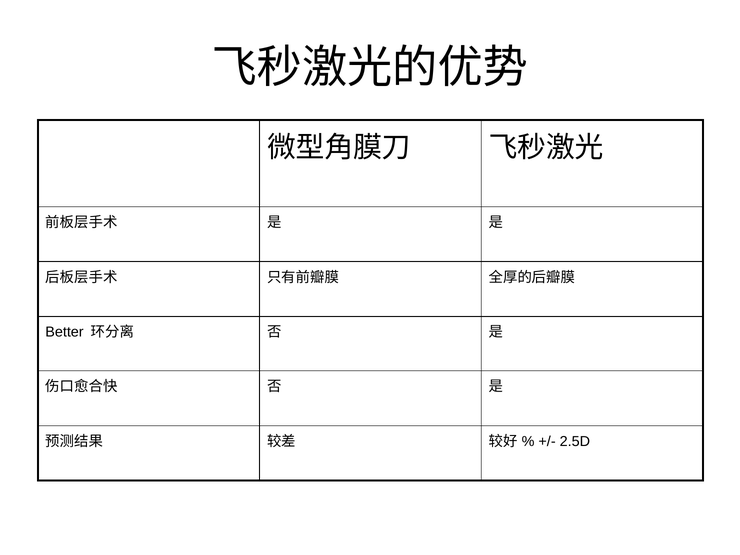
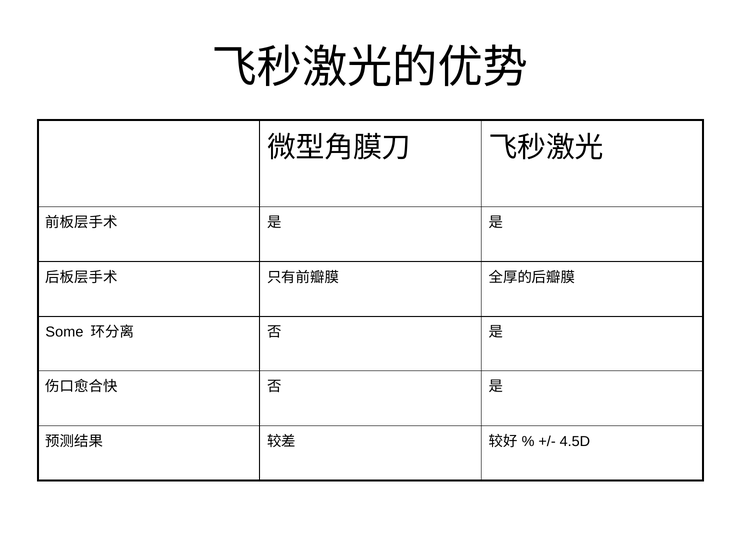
Better: Better -> Some
2.5D: 2.5D -> 4.5D
